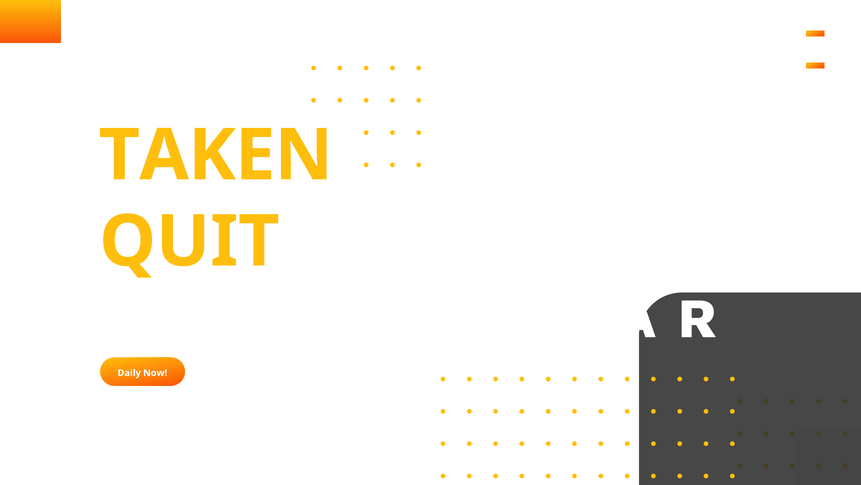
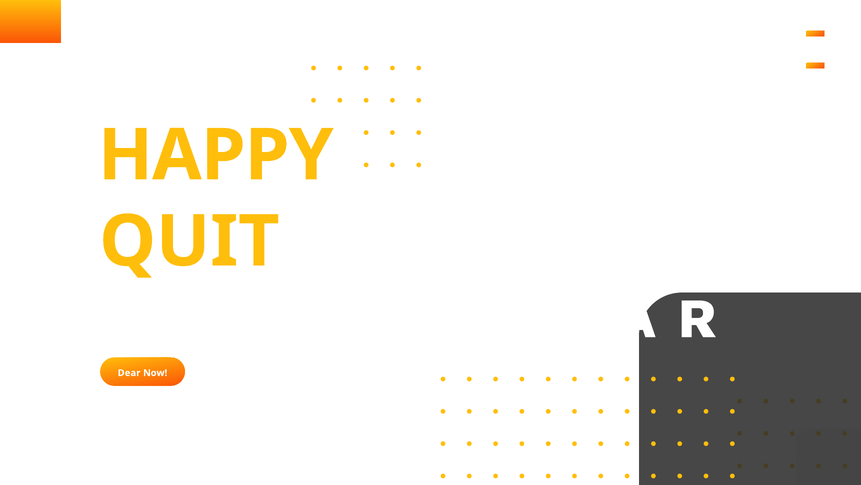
TAKEN at (216, 155): TAKEN -> HAPPY
Daily: Daily -> Dear
